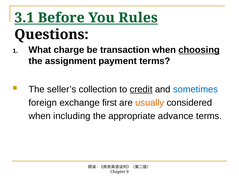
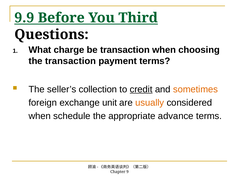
3.1: 3.1 -> 9.9
Rules: Rules -> Third
choosing underline: present -> none
the assignment: assignment -> transaction
sometimes colour: blue -> orange
first: first -> unit
including: including -> schedule
